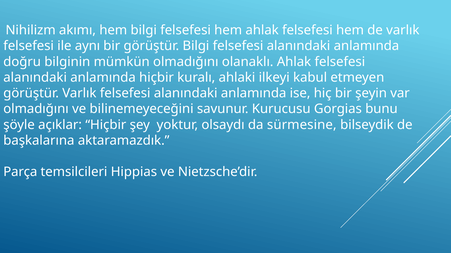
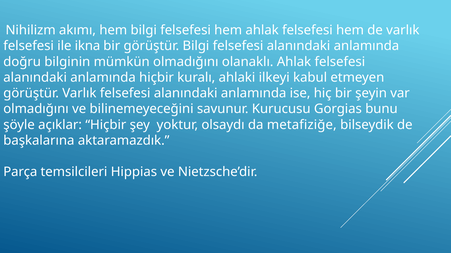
aynı: aynı -> ikna
sürmesine: sürmesine -> metafiziğe
